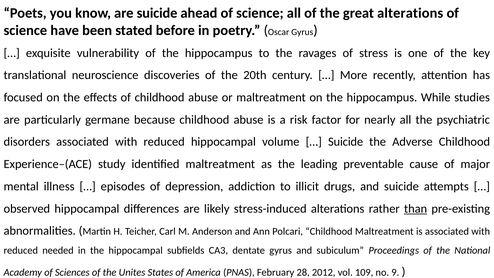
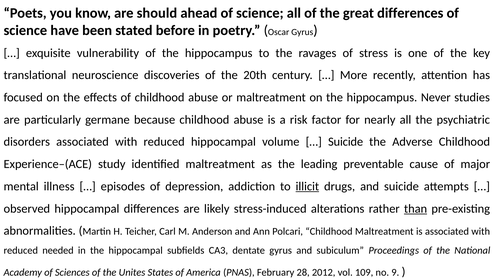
are suicide: suicide -> should
great alterations: alterations -> differences
While: While -> Never
illicit underline: none -> present
